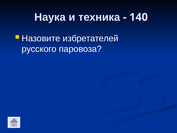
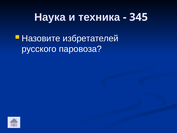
140: 140 -> 345
